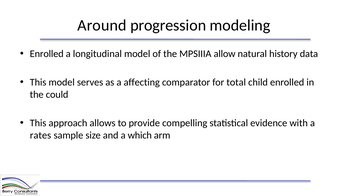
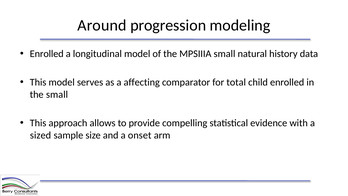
MPSIIIA allow: allow -> small
the could: could -> small
rates: rates -> sized
which: which -> onset
